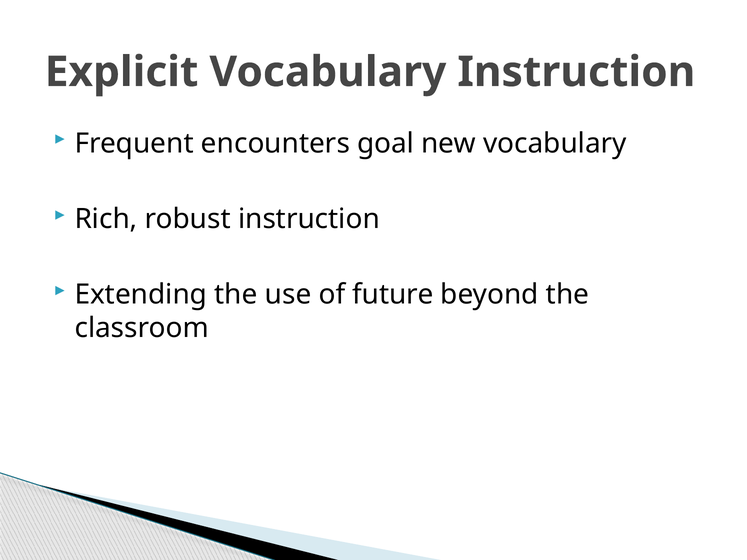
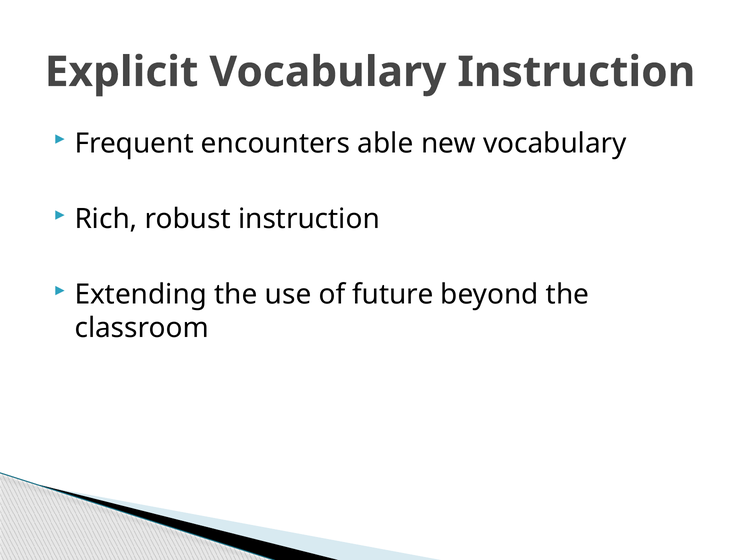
goal: goal -> able
